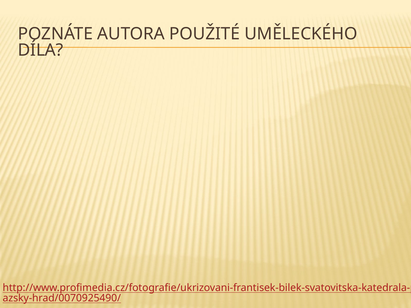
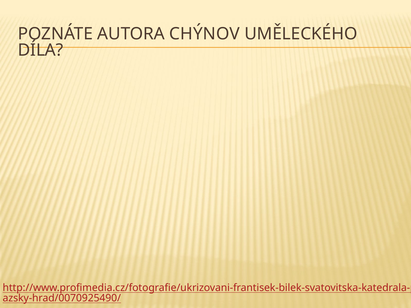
POUŽITÉ: POUŽITÉ -> CHÝNOV
